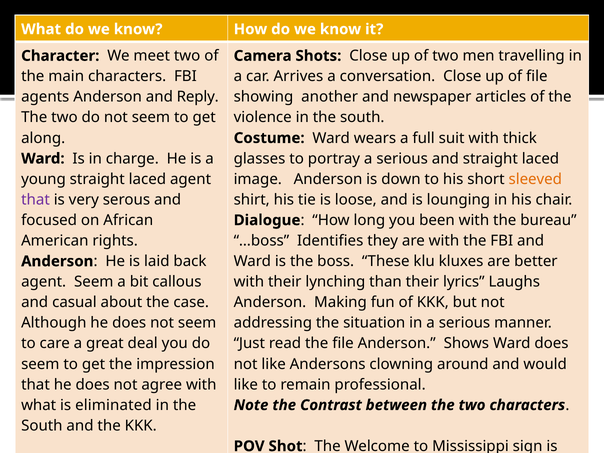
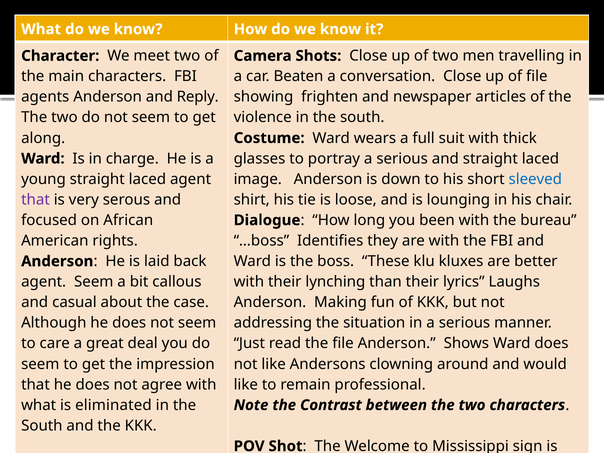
Arrives: Arrives -> Beaten
another: another -> frighten
sleeved colour: orange -> blue
